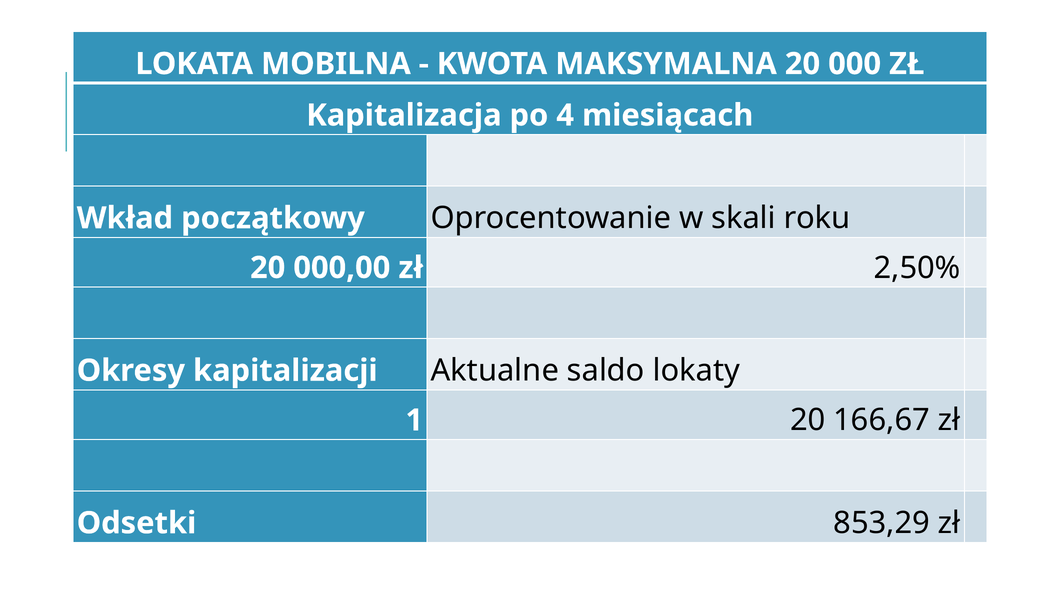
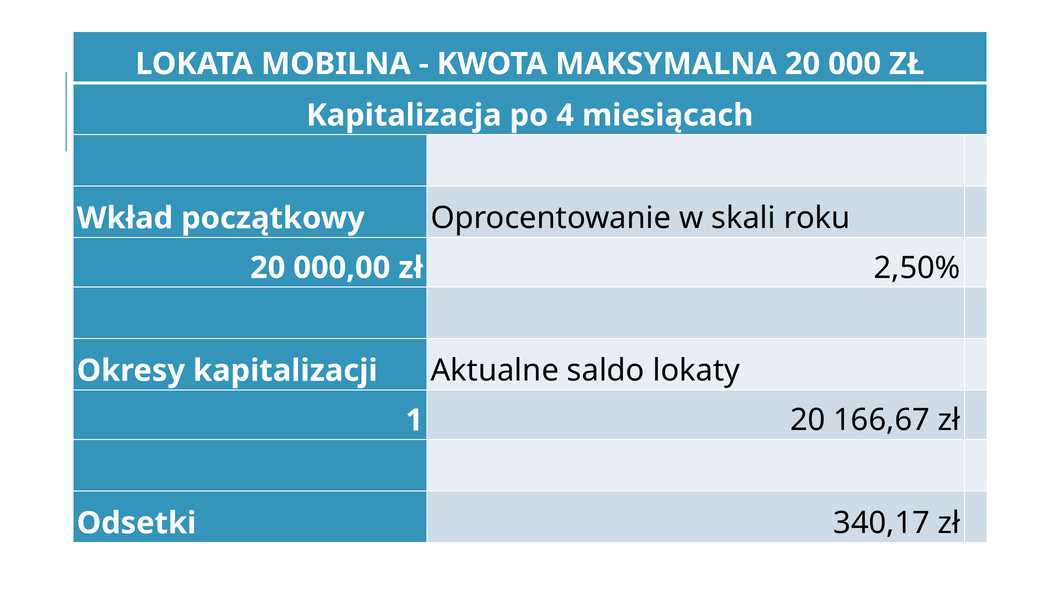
853,29: 853,29 -> 340,17
